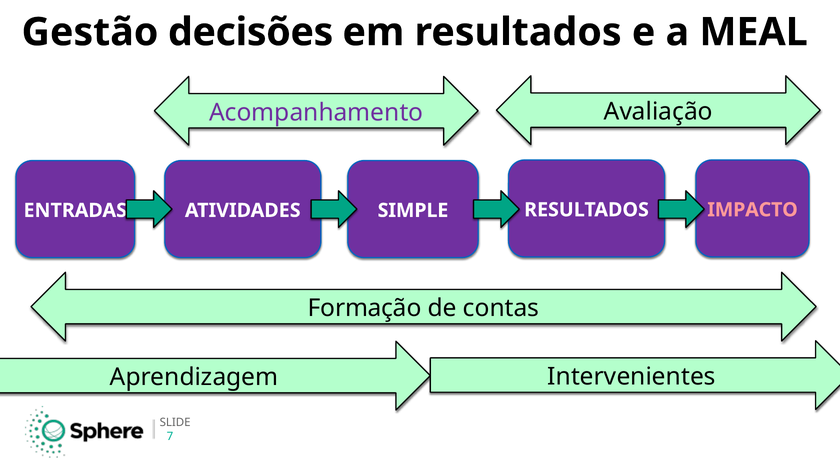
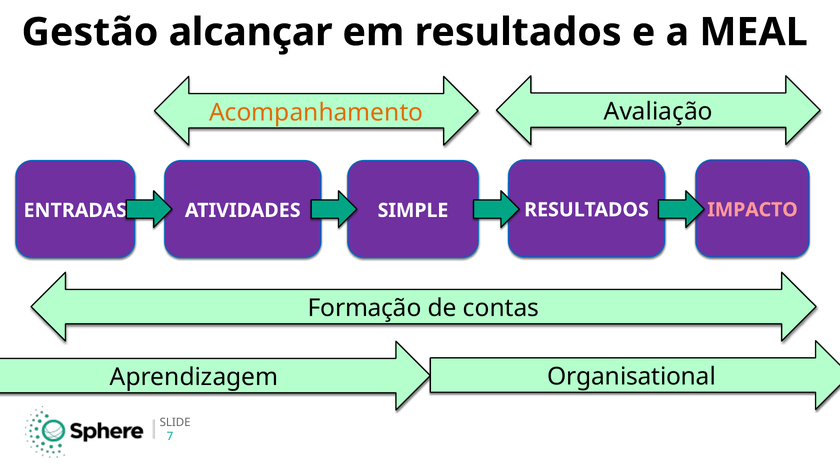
decisões: decisões -> alcançar
Acompanhamento colour: purple -> orange
Intervenientes: Intervenientes -> Organisational
